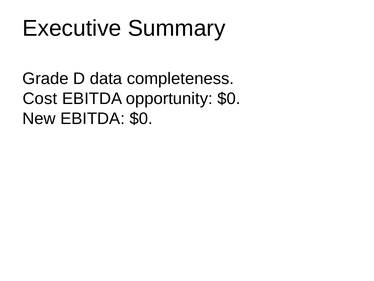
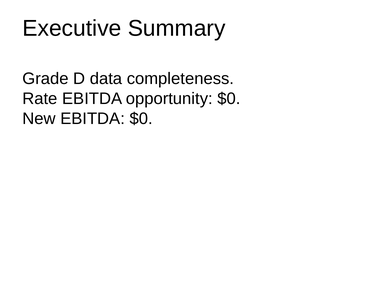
Cost: Cost -> Rate
